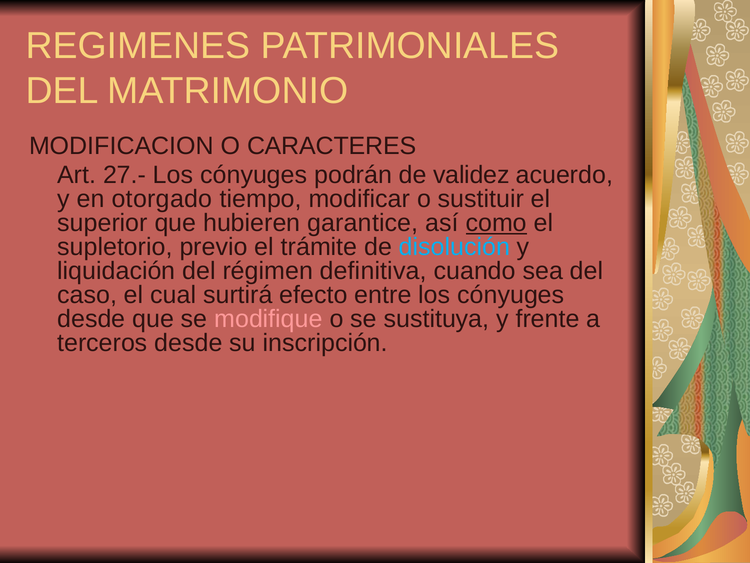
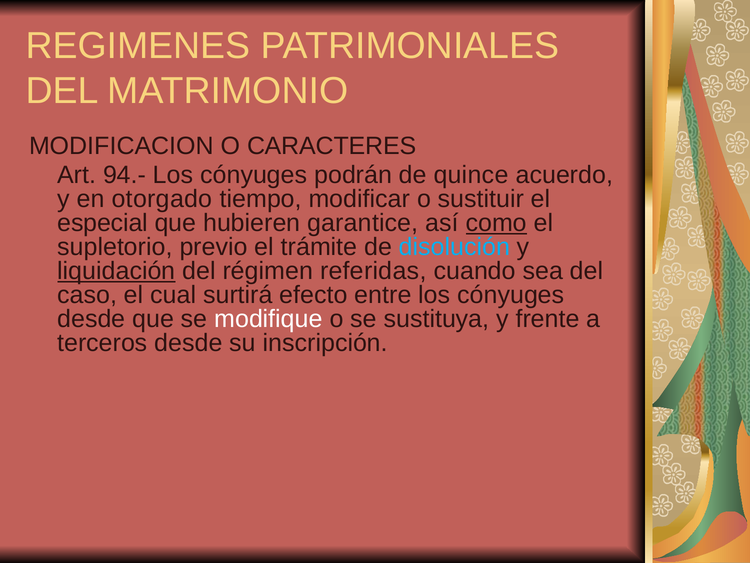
27.-: 27.- -> 94.-
validez: validez -> quince
superior: superior -> especial
liquidación underline: none -> present
definitiva: definitiva -> referidas
modifique colour: pink -> white
